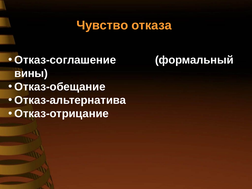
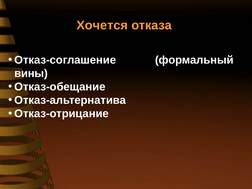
Чувство: Чувство -> Хочется
